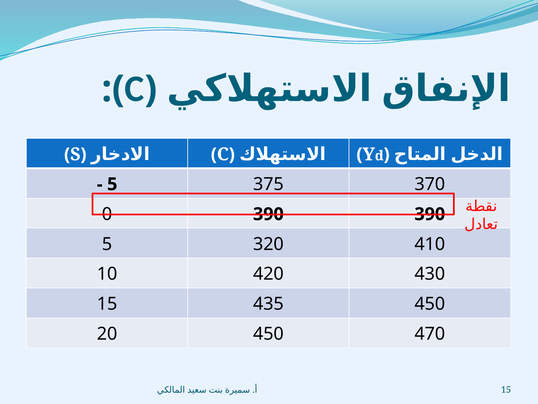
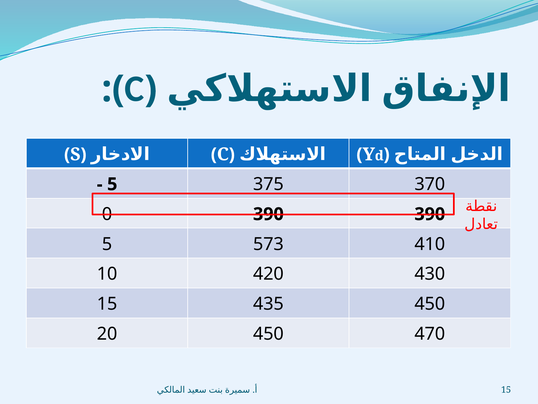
320: 320 -> 573
